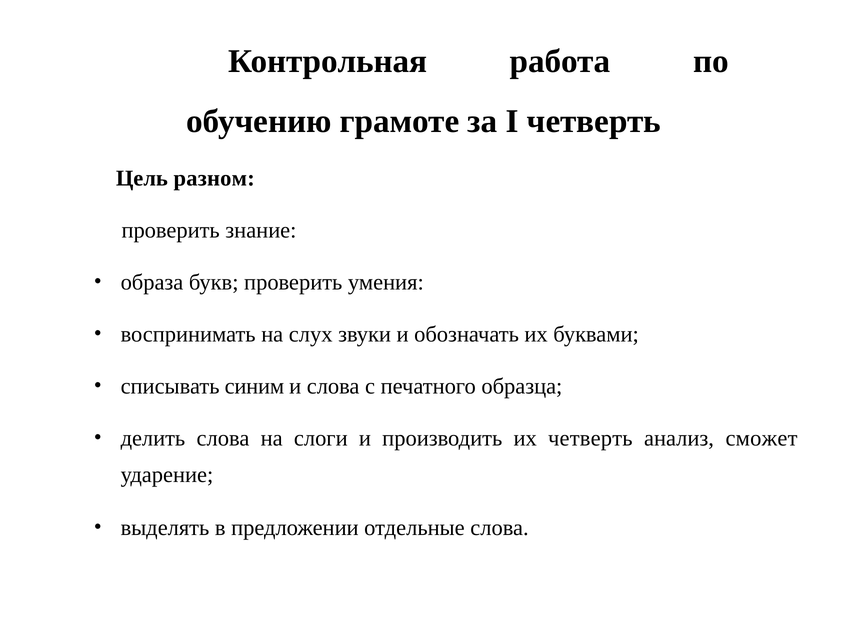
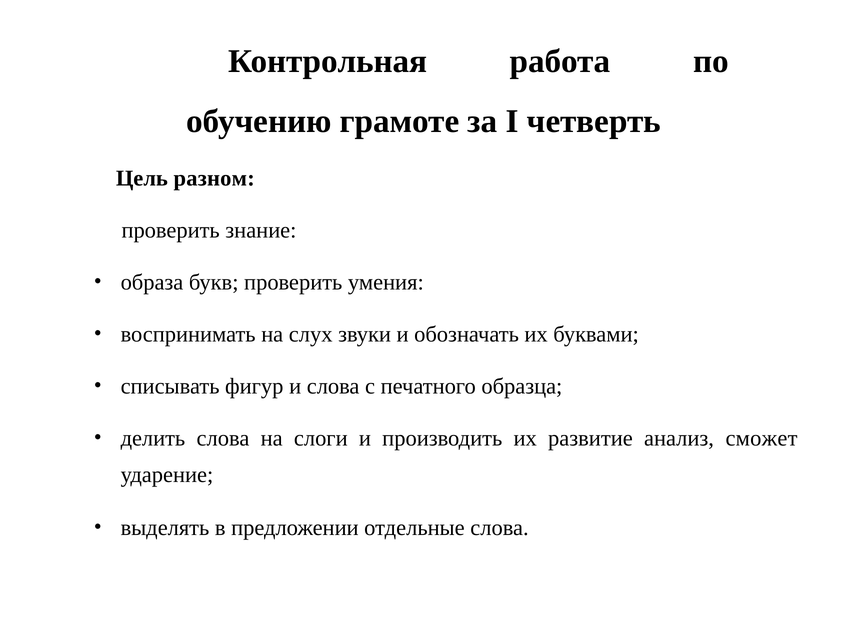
синим: синим -> фигур
их четверть: четверть -> развитие
